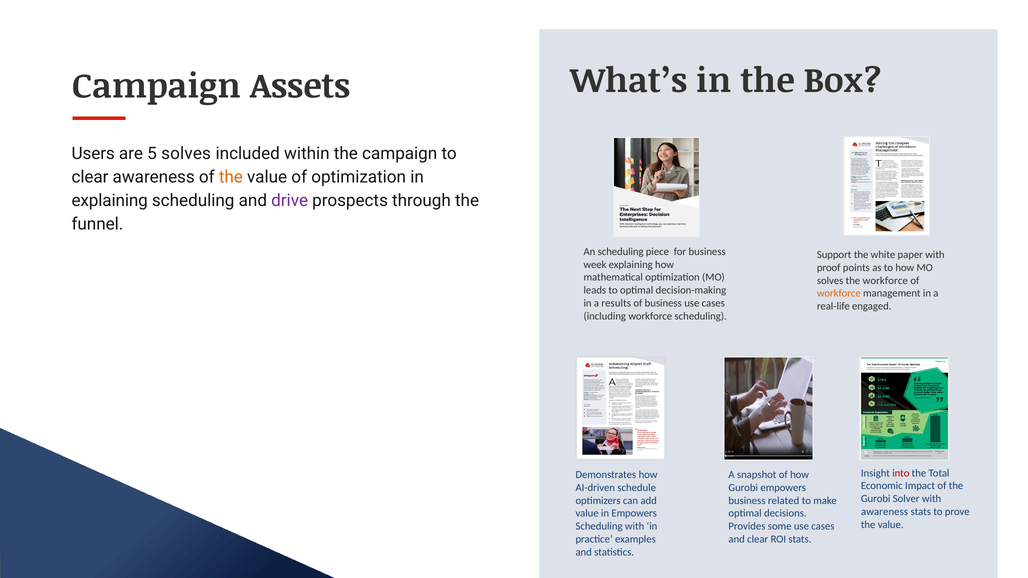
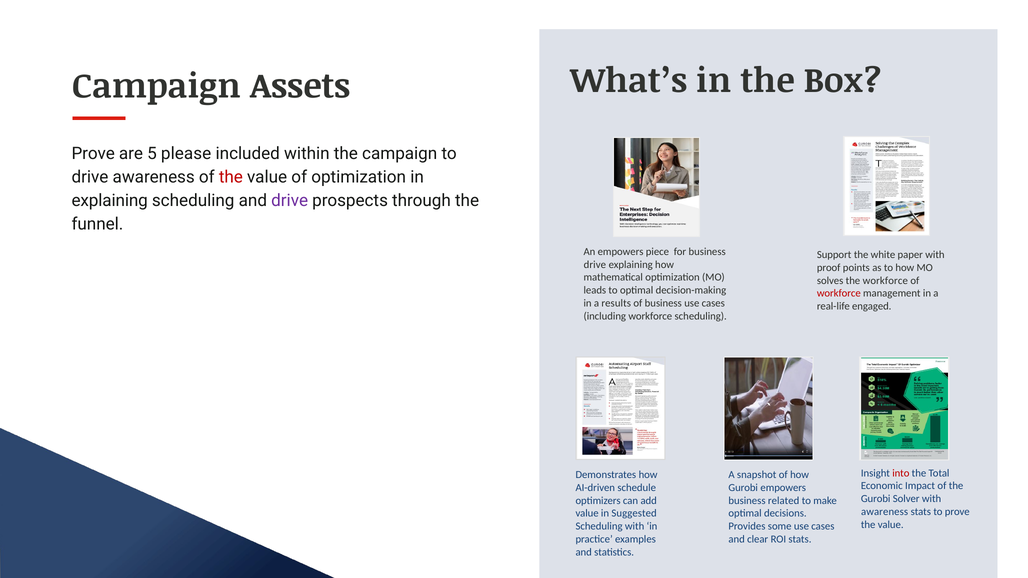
Users at (93, 154): Users -> Prove
5 solves: solves -> please
clear at (90, 177): clear -> drive
the at (231, 177) colour: orange -> red
An scheduling: scheduling -> empowers
week at (595, 265): week -> drive
workforce at (839, 294) colour: orange -> red
in Empowers: Empowers -> Suggested
